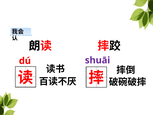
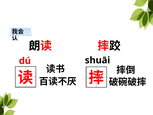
shuāi colour: purple -> black
